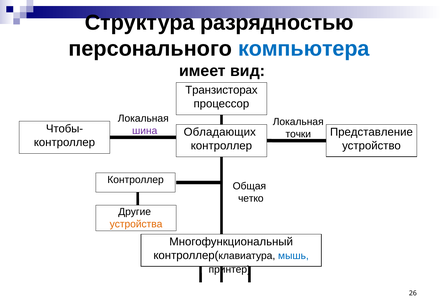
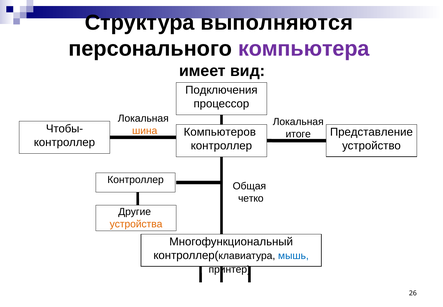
разрядностью: разрядностью -> выполняются
компьютера colour: blue -> purple
Транзисторах: Транзисторах -> Подключения
шина colour: purple -> orange
Обладающих: Обладающих -> Компьютеров
точки: точки -> итоге
